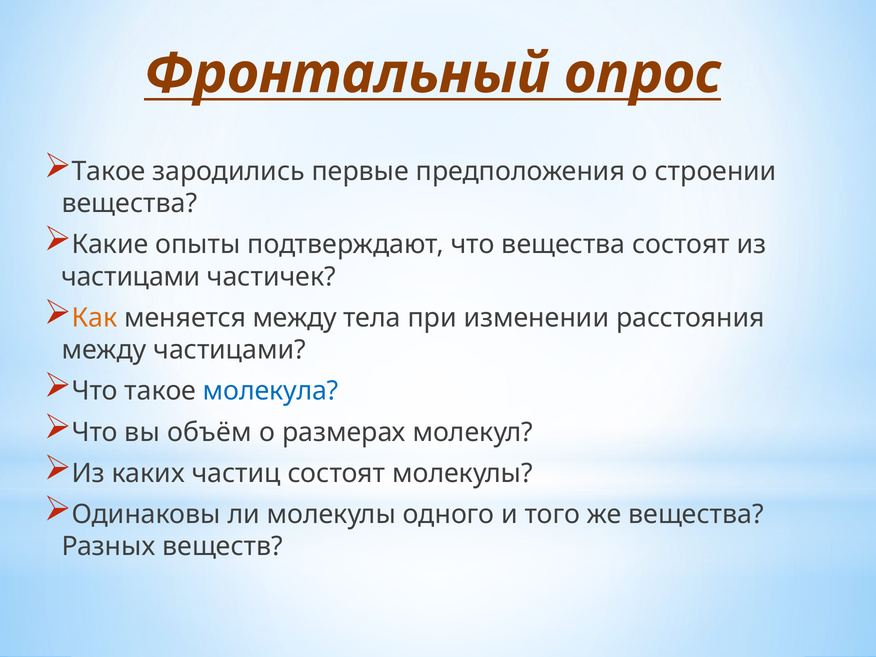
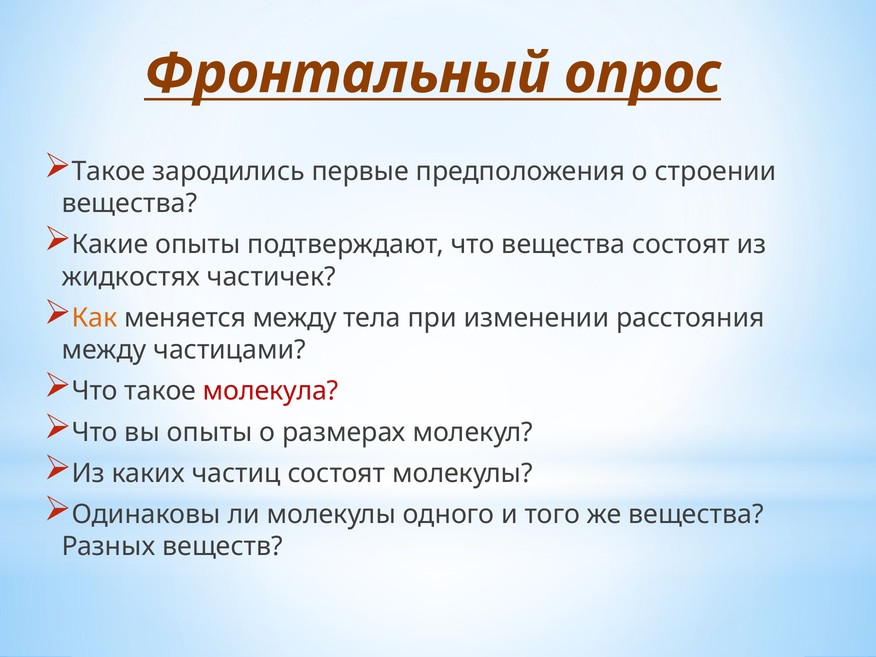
частицами at (131, 277): частицами -> жидкостях
молекула colour: blue -> red
вы объём: объём -> опыты
